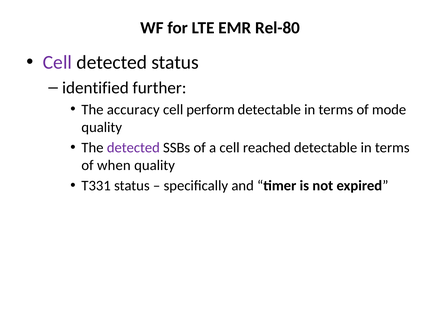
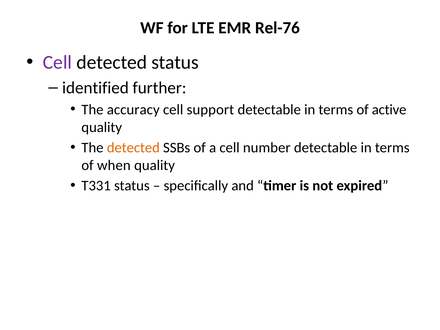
Rel-80: Rel-80 -> Rel-76
perform: perform -> support
mode: mode -> active
detected at (133, 148) colour: purple -> orange
reached: reached -> number
